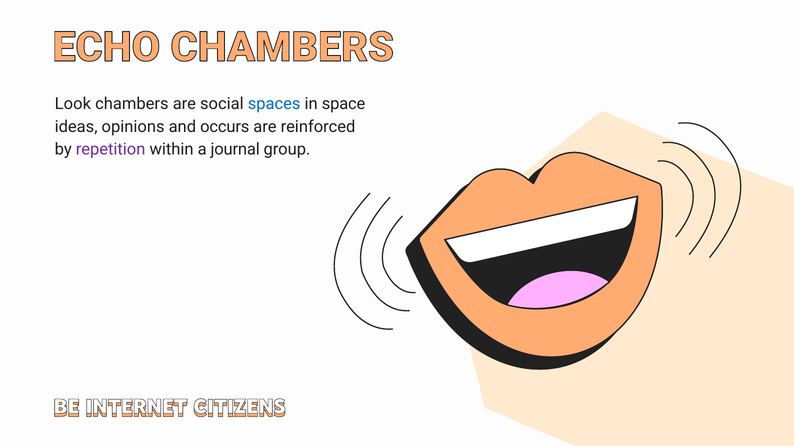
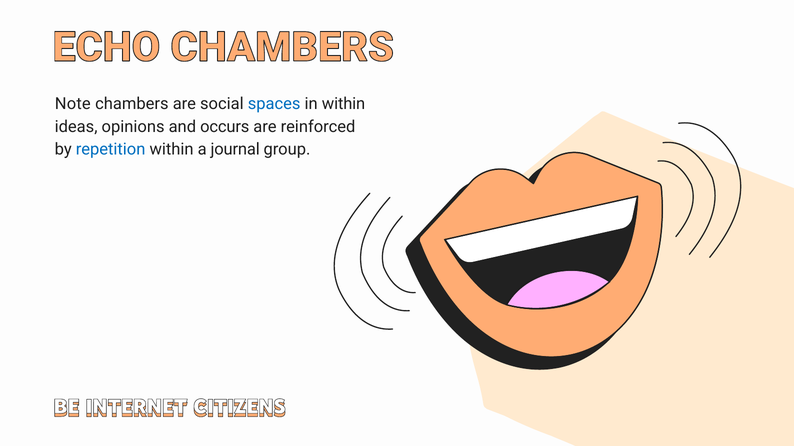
Look: Look -> Note
in space: space -> within
repetition colour: purple -> blue
